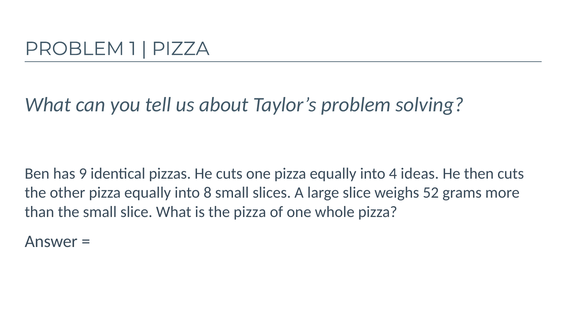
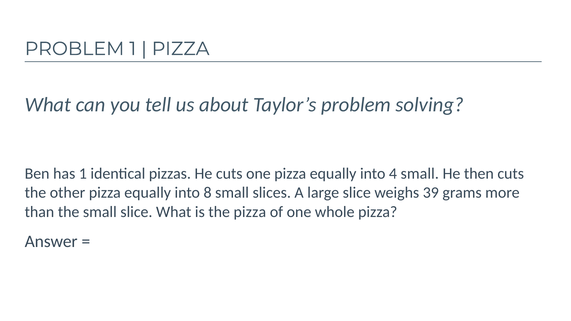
has 9: 9 -> 1
4 ideas: ideas -> small
52: 52 -> 39
